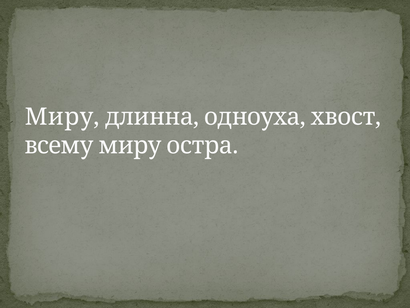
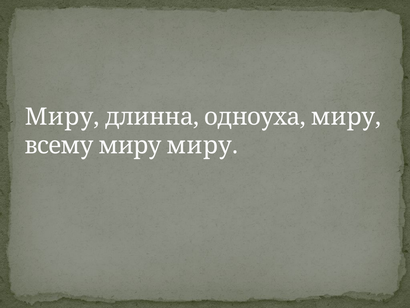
одноуха хвост: хвост -> миру
миру остра: остра -> миру
